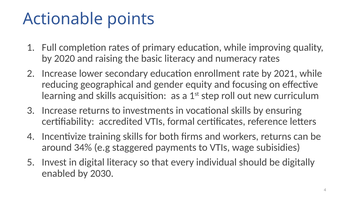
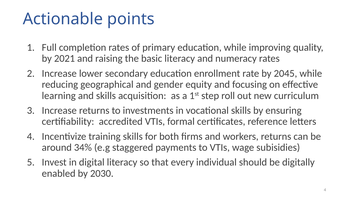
2020: 2020 -> 2021
2021: 2021 -> 2045
